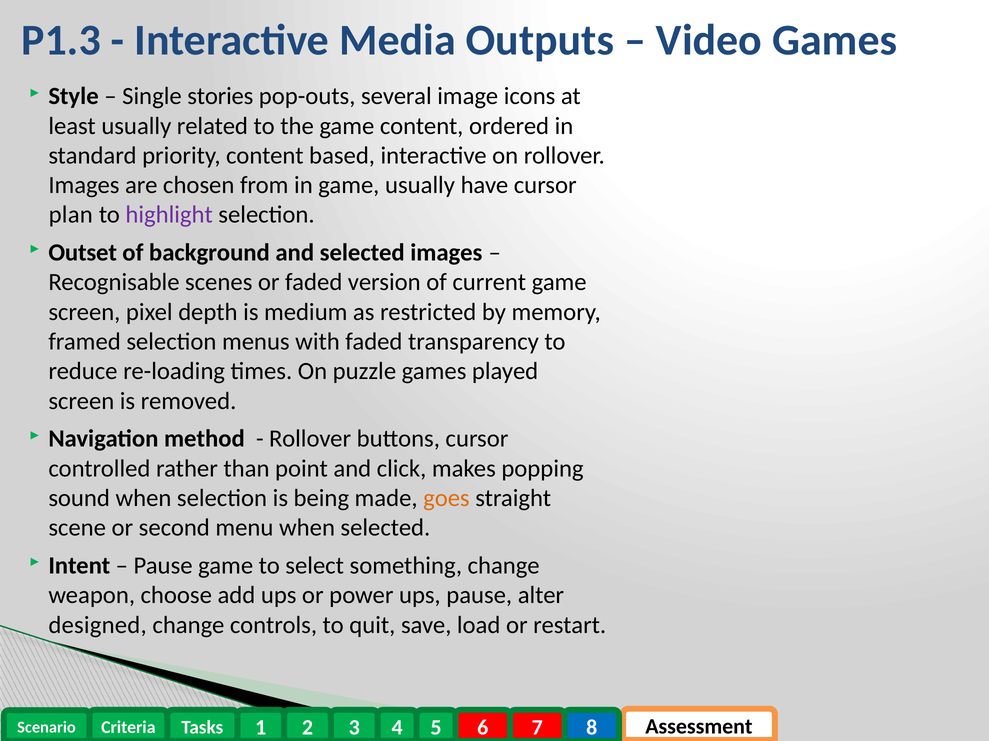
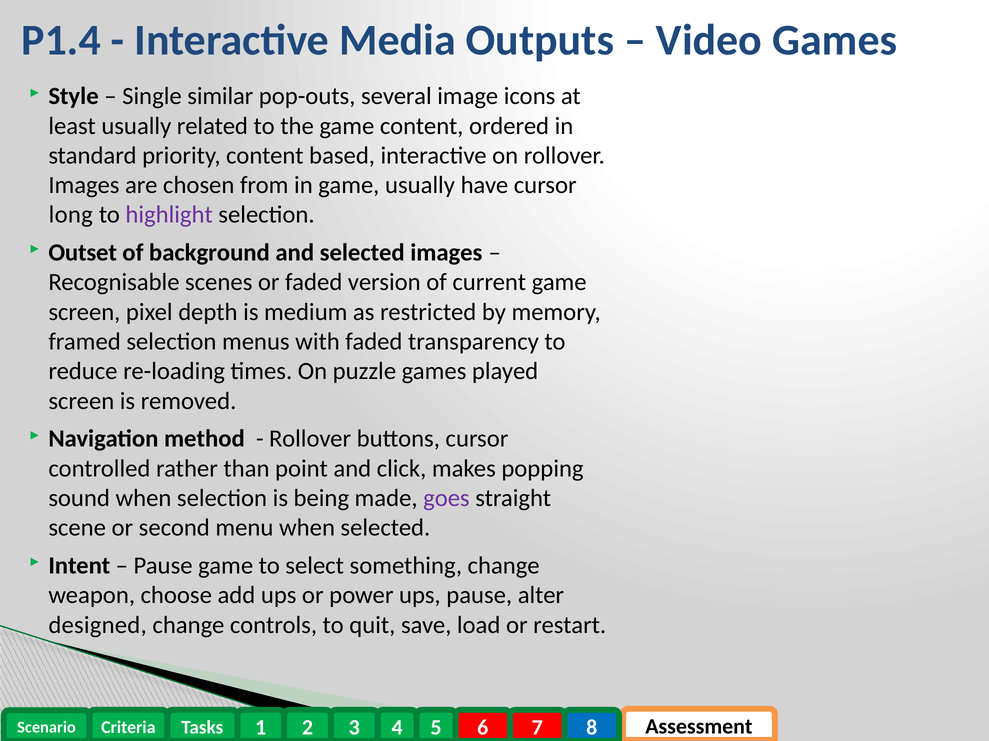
P1.3: P1.3 -> P1.4
stories: stories -> similar
plan: plan -> long
goes colour: orange -> purple
